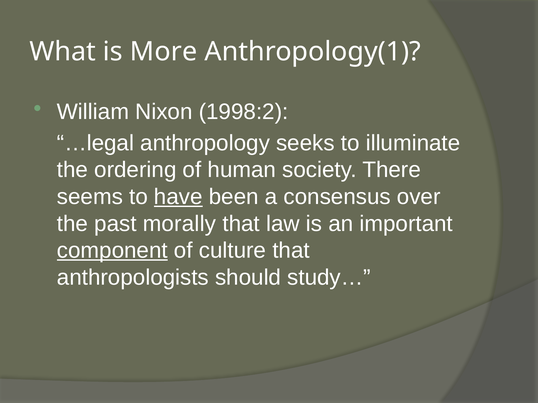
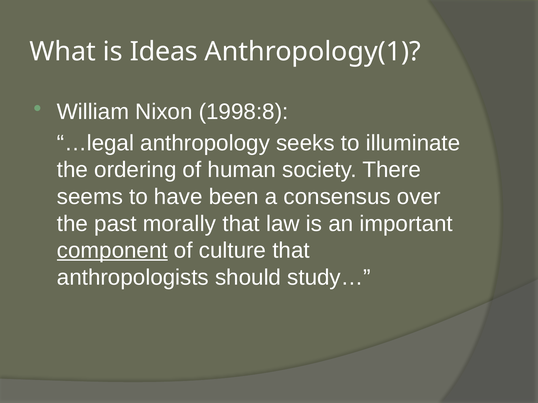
More: More -> Ideas
1998:2: 1998:2 -> 1998:8
have underline: present -> none
